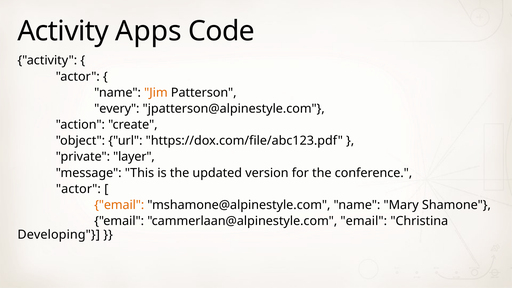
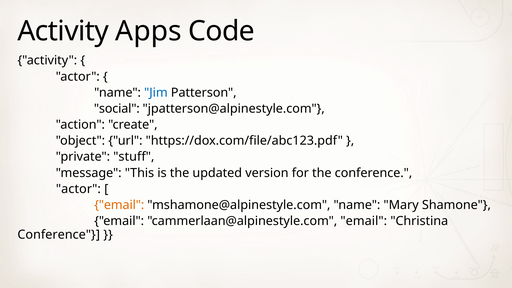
Jim colour: orange -> blue
every: every -> social
layer: layer -> stuff
Developing at (59, 235): Developing -> Conference
